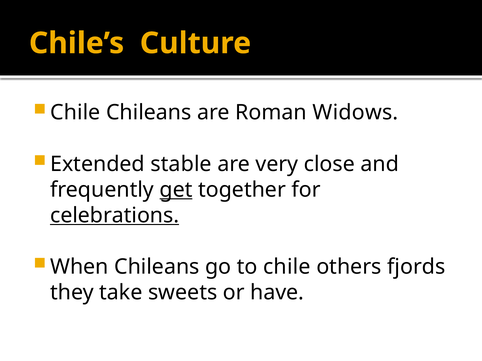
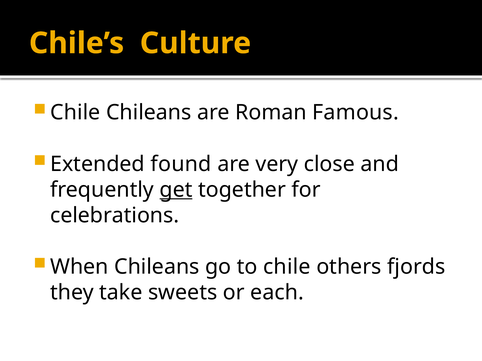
Widows: Widows -> Famous
stable: stable -> found
celebrations underline: present -> none
have: have -> each
